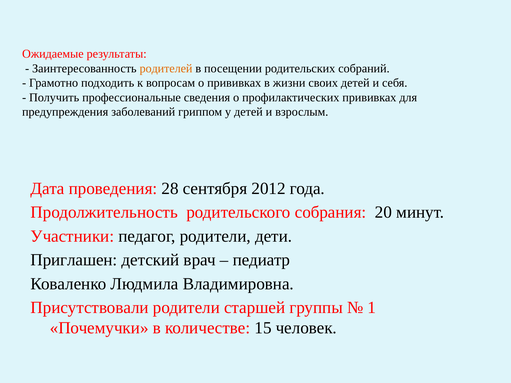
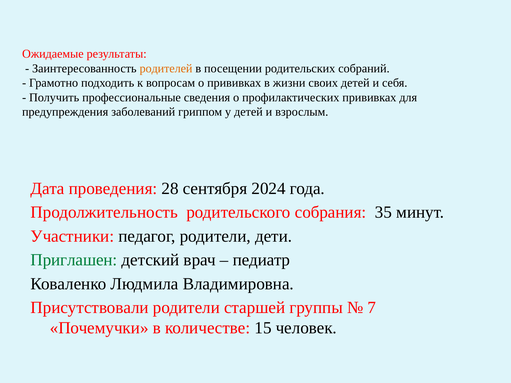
2012: 2012 -> 2024
20: 20 -> 35
Приглашен colour: black -> green
1: 1 -> 7
